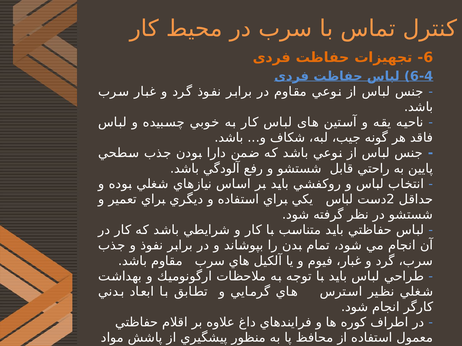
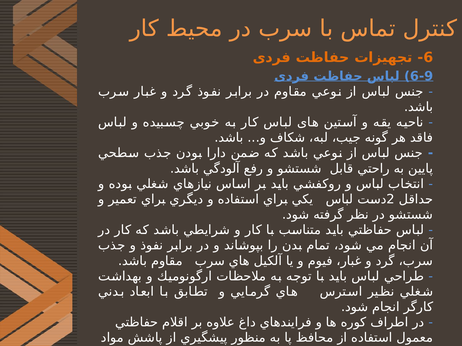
6-4: 6-4 -> 6-9
